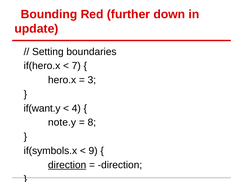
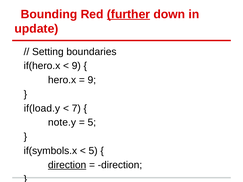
further underline: none -> present
7 at (76, 66): 7 -> 9
3 at (92, 80): 3 -> 9
if(want.y: if(want.y -> if(load.y
4: 4 -> 7
8 at (92, 123): 8 -> 5
9 at (93, 151): 9 -> 5
